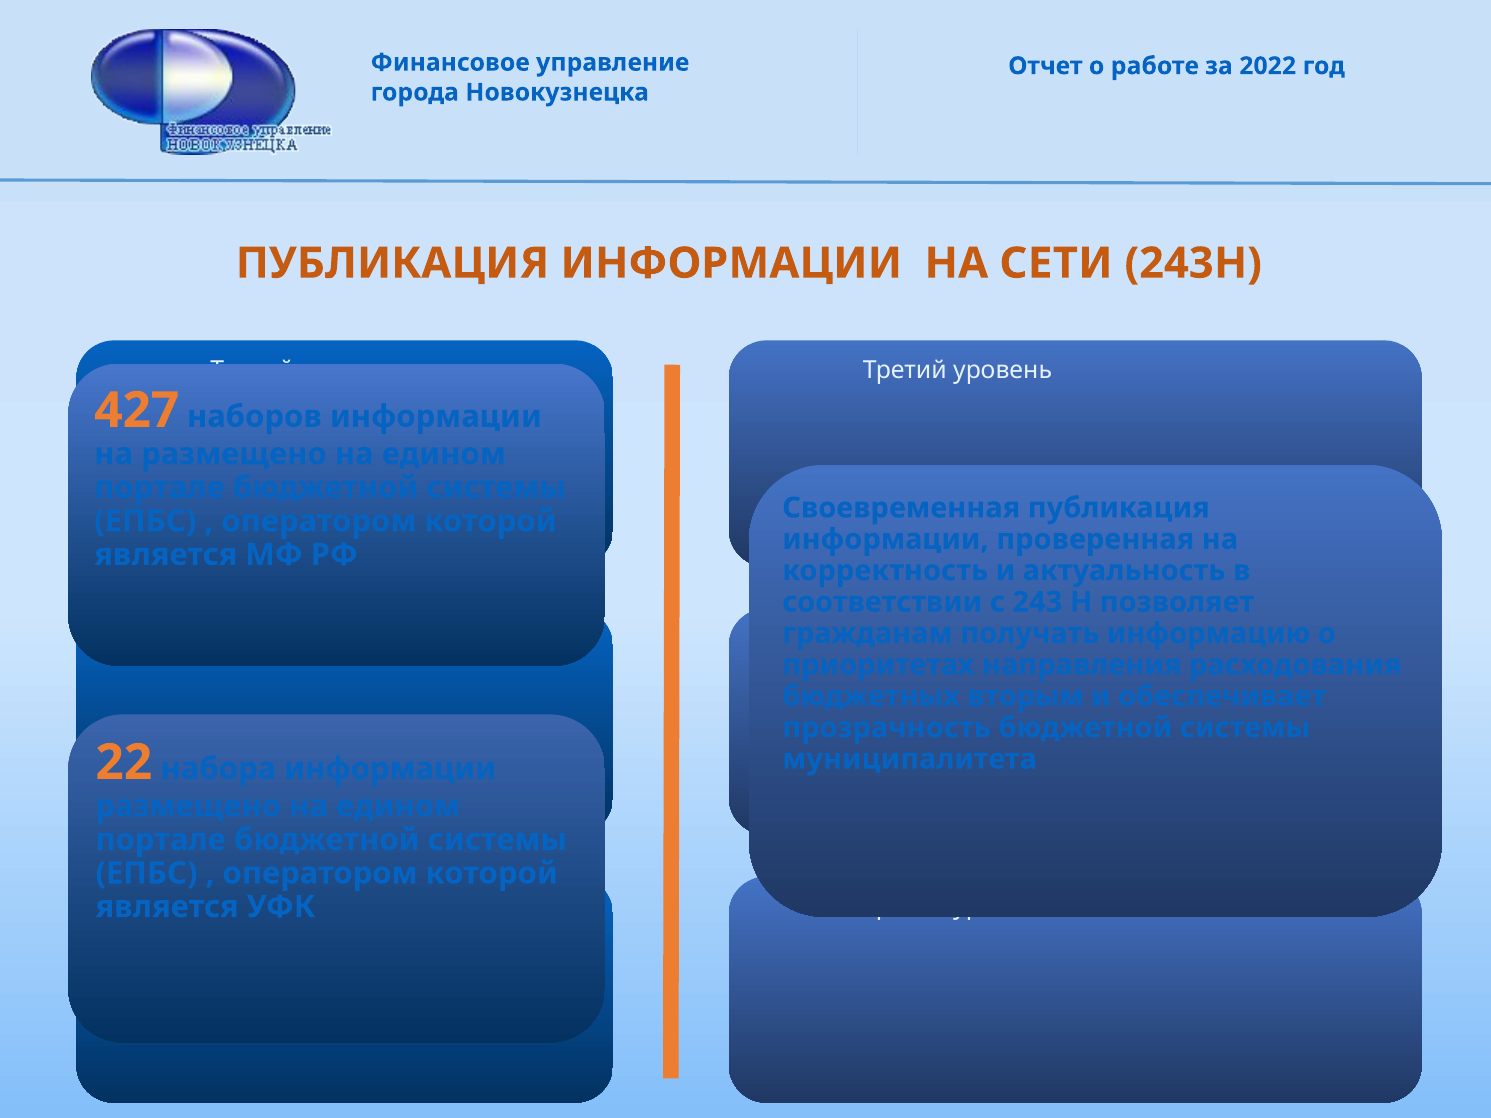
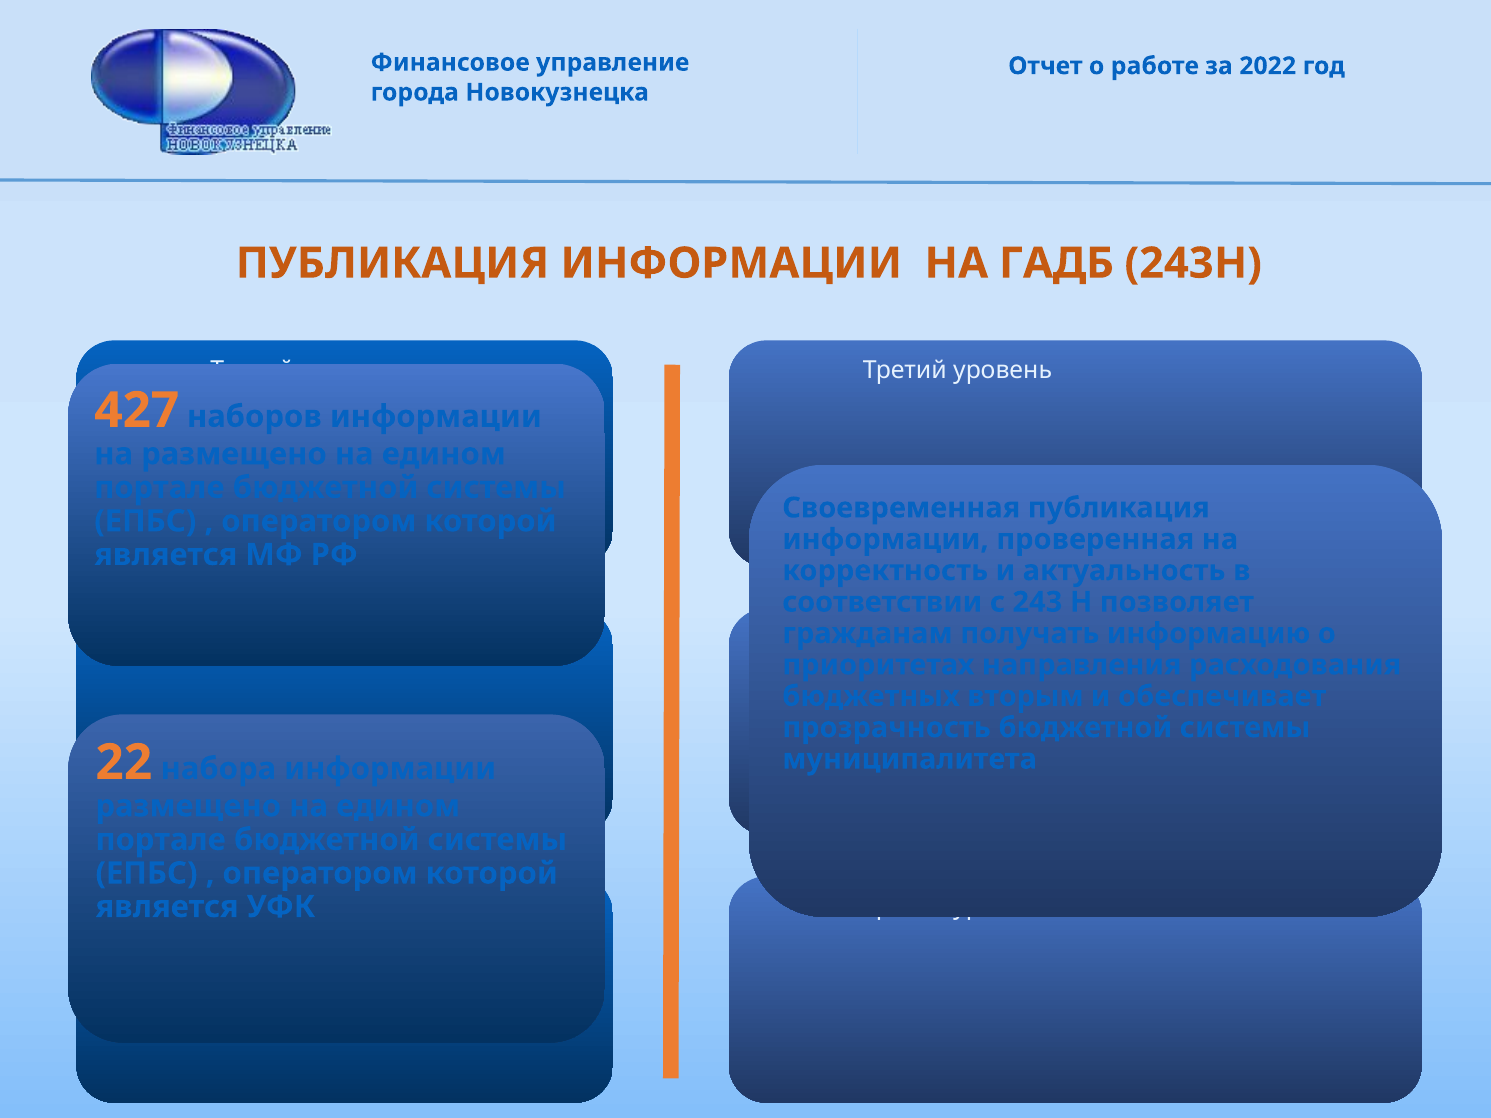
СЕТИ: СЕТИ -> ГАДБ
